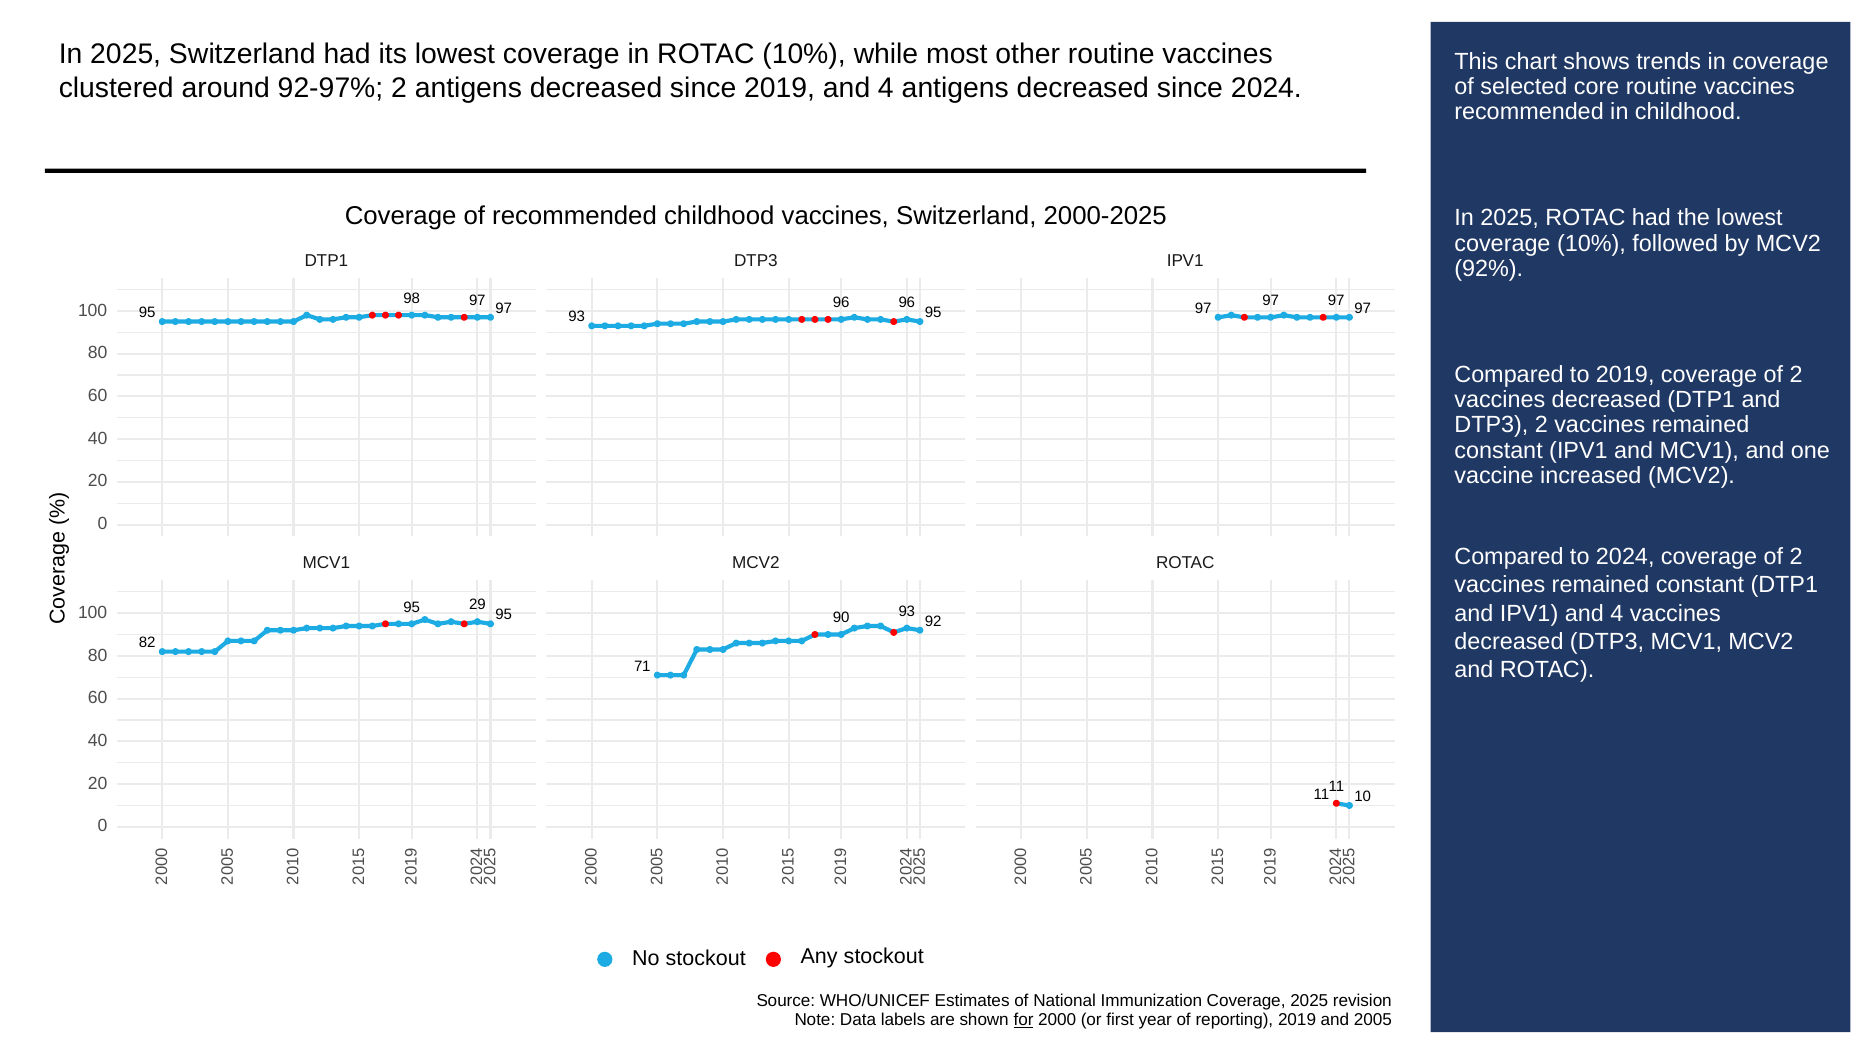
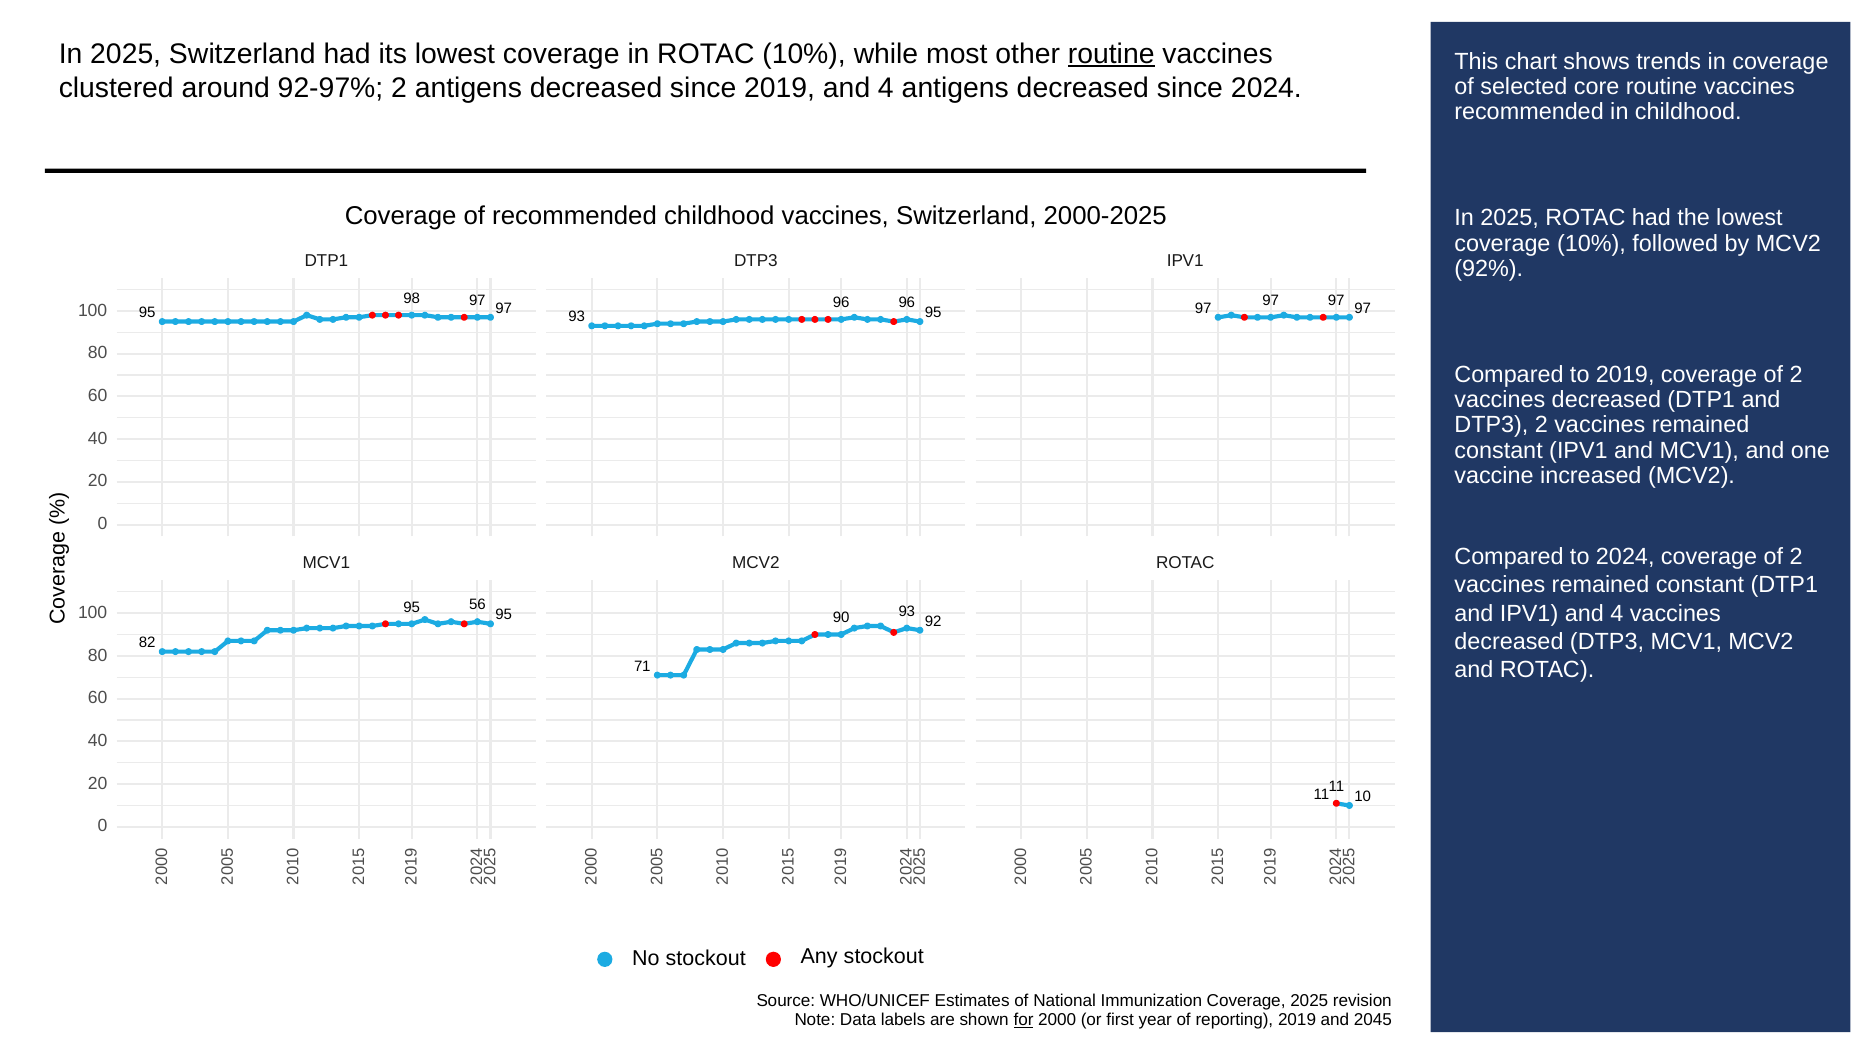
routine at (1111, 54) underline: none -> present
29: 29 -> 56
2005: 2005 -> 2045
